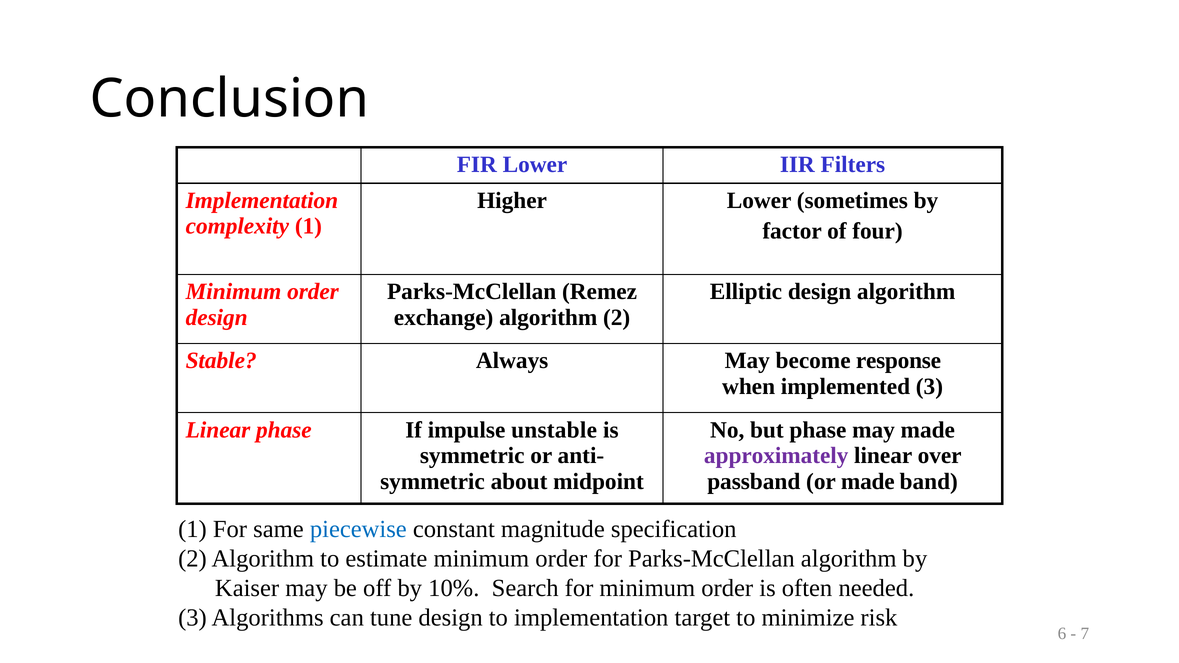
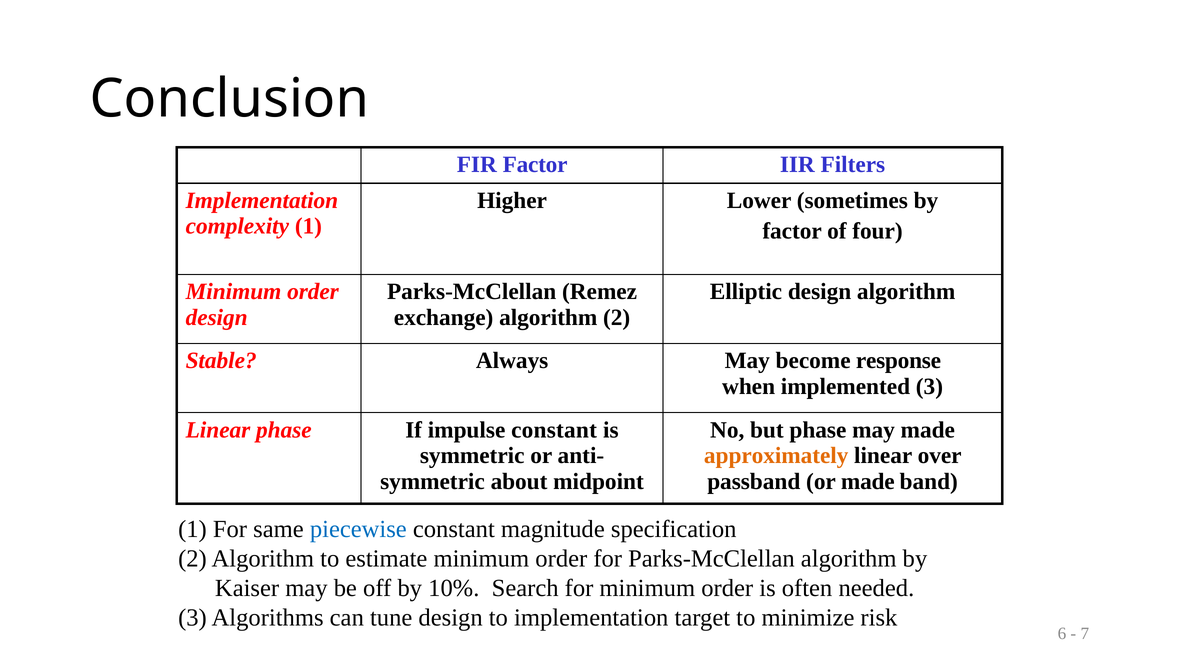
FIR Lower: Lower -> Factor
impulse unstable: unstable -> constant
approximately colour: purple -> orange
